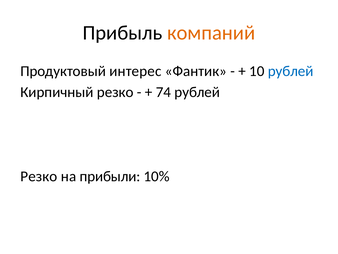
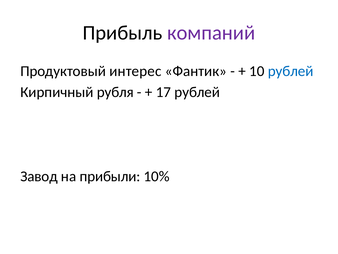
компаний colour: orange -> purple
Кирпичный резко: резко -> рубля
74: 74 -> 17
Резко at (39, 176): Резко -> Завод
